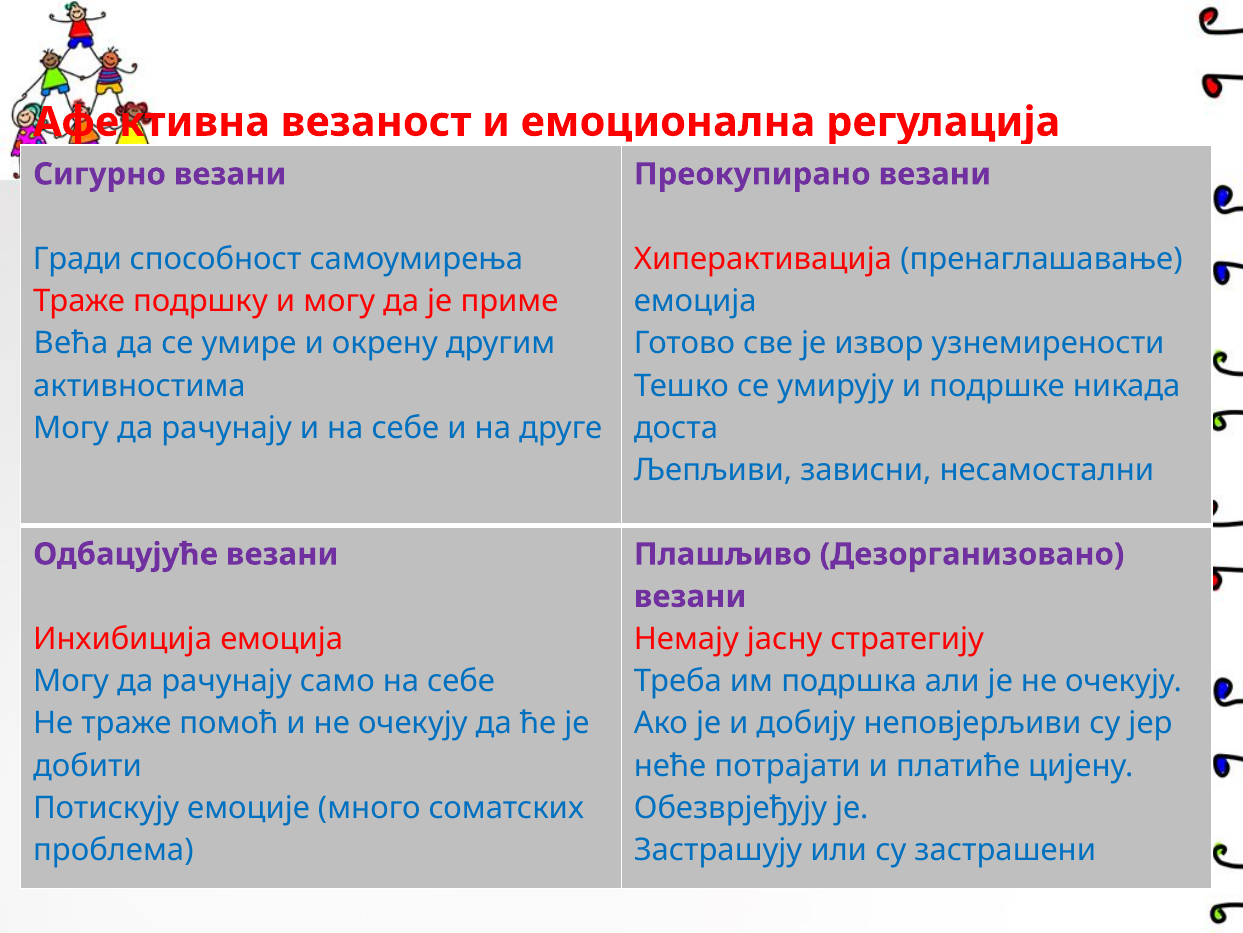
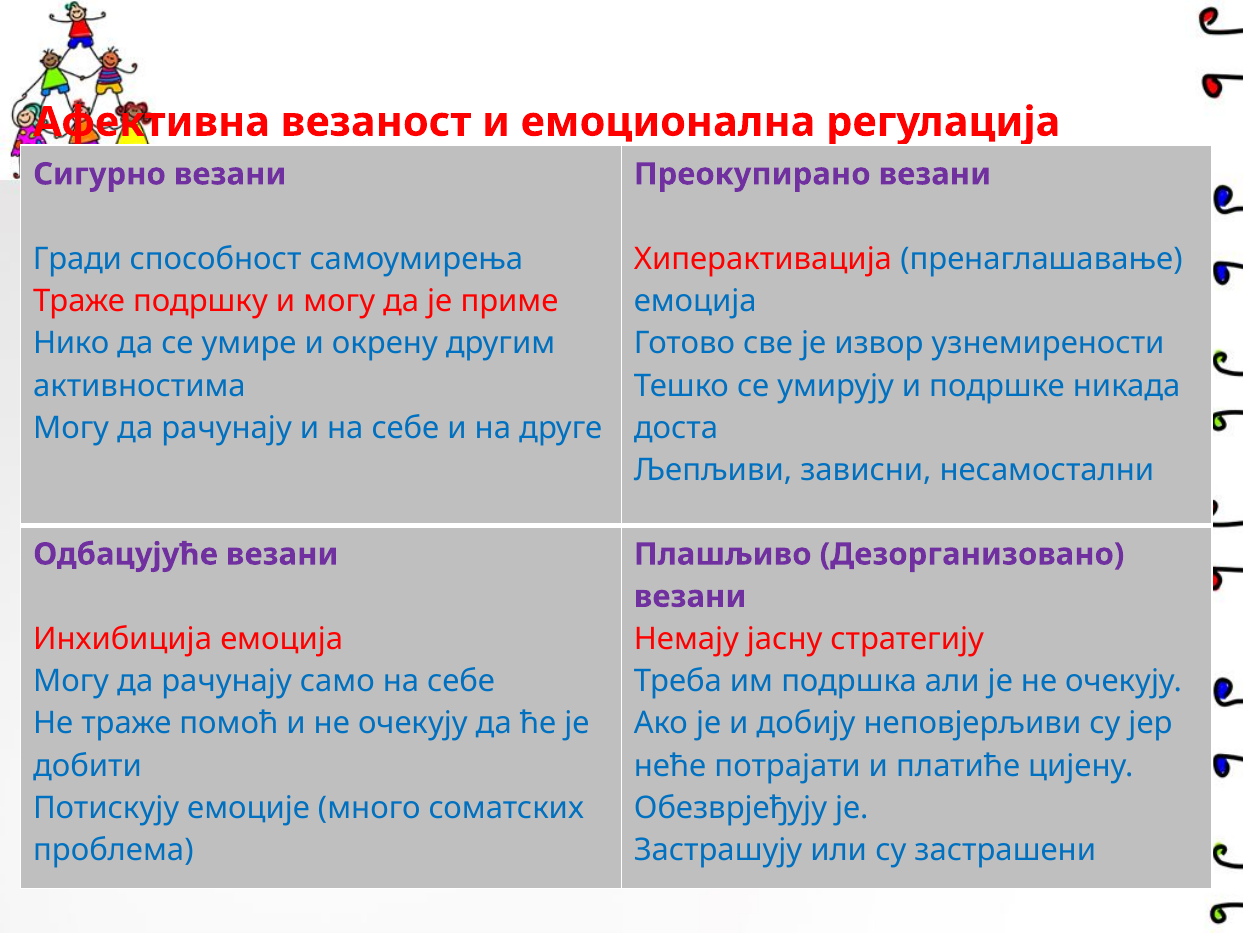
Већа: Већа -> Нико
